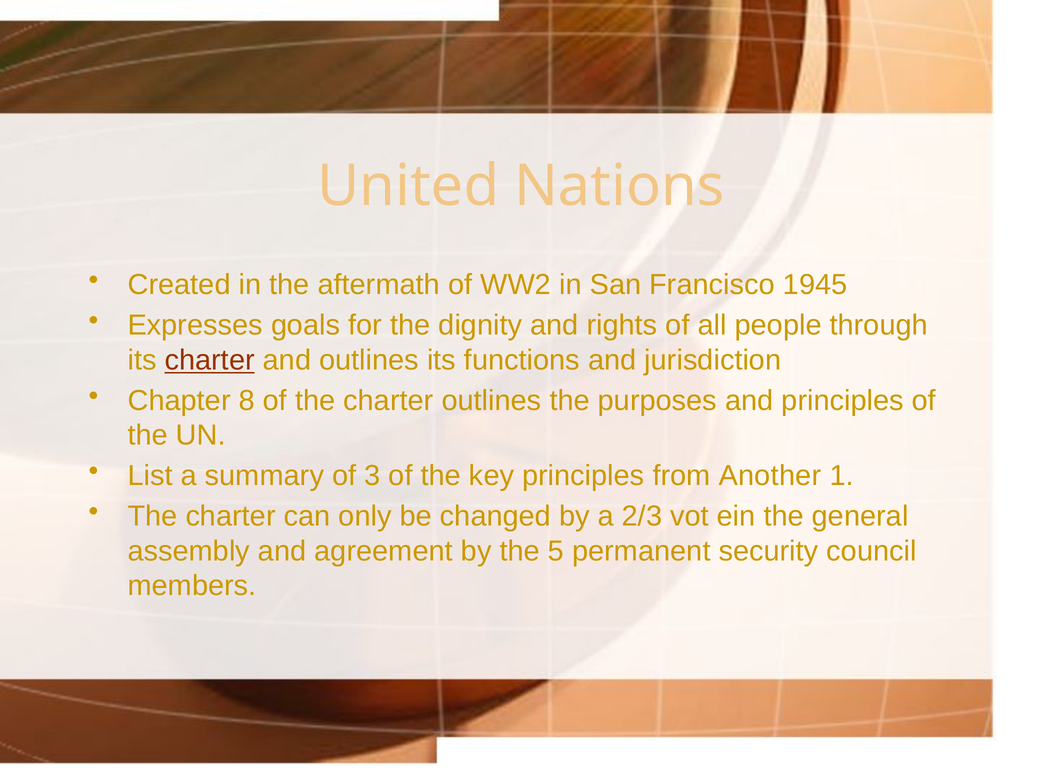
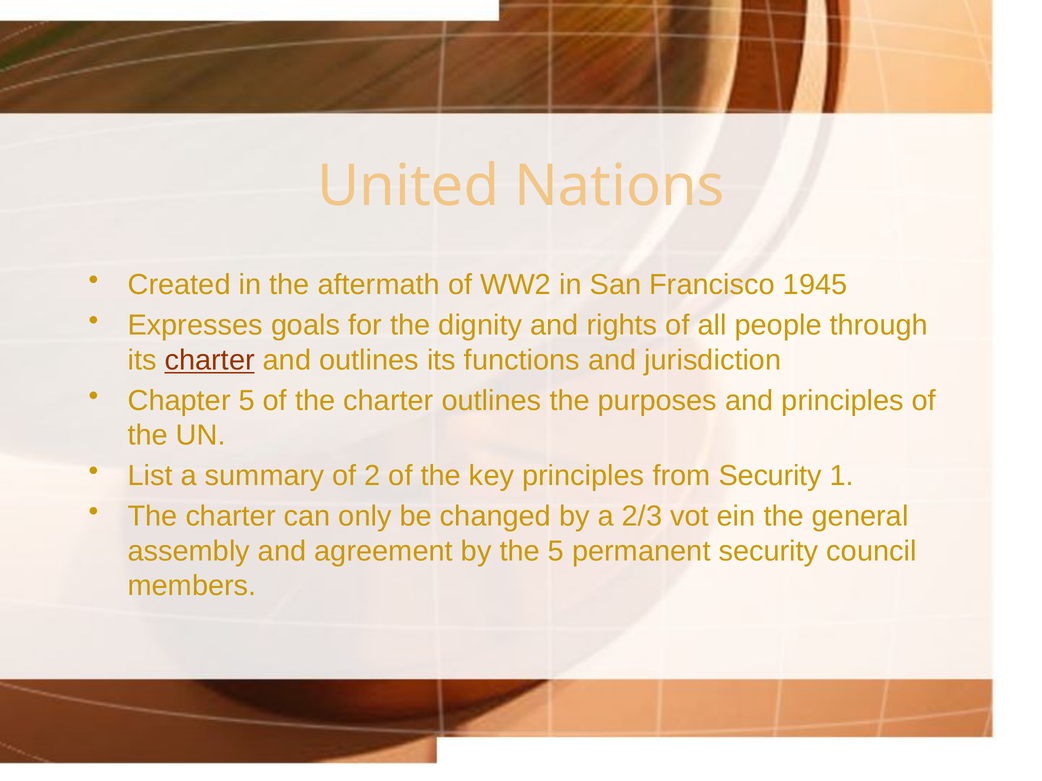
Chapter 8: 8 -> 5
3: 3 -> 2
from Another: Another -> Security
